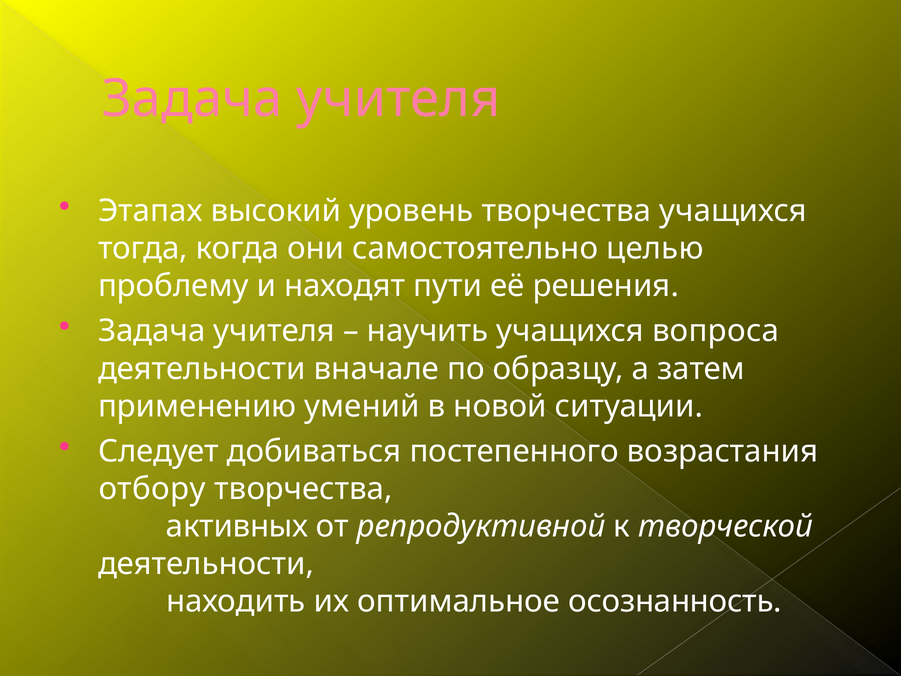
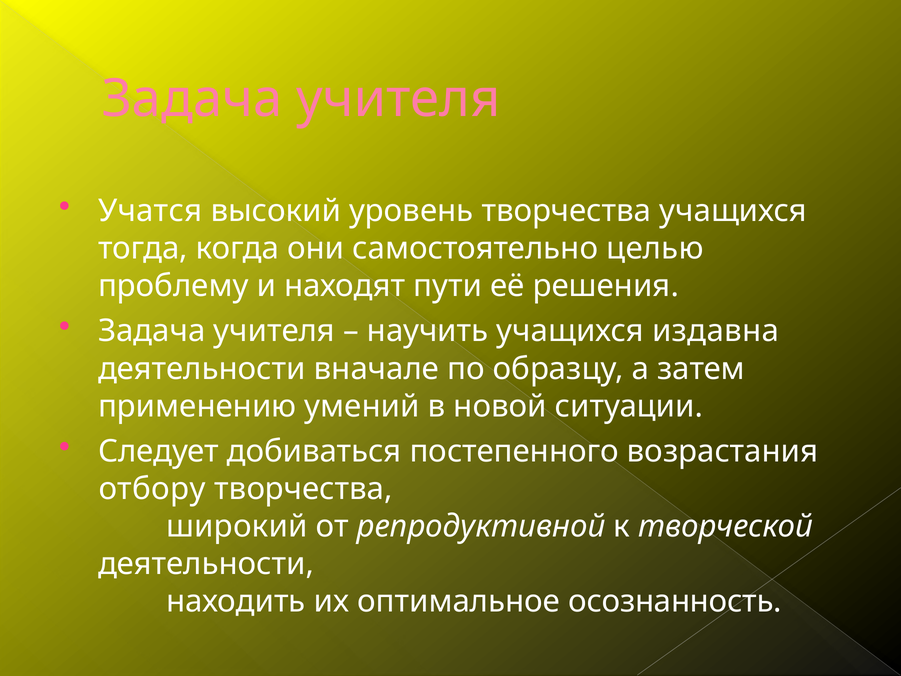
Этапах: Этапах -> Учатся
вопроса: вопроса -> издавна
активных: активных -> широкий
